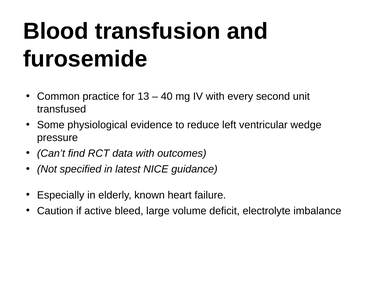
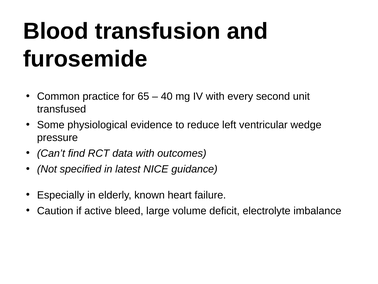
13: 13 -> 65
